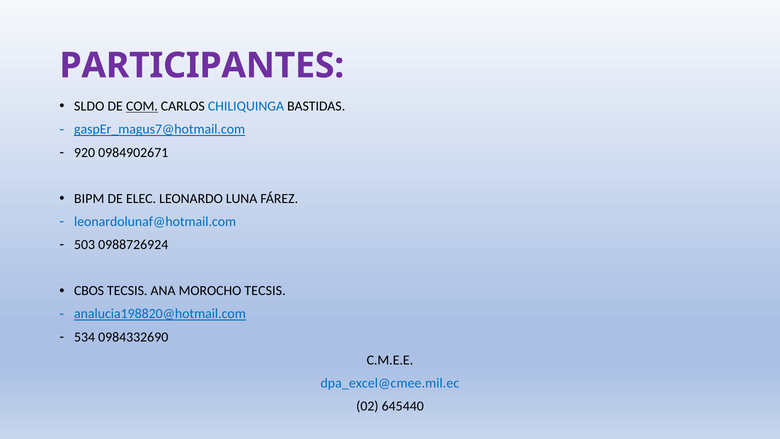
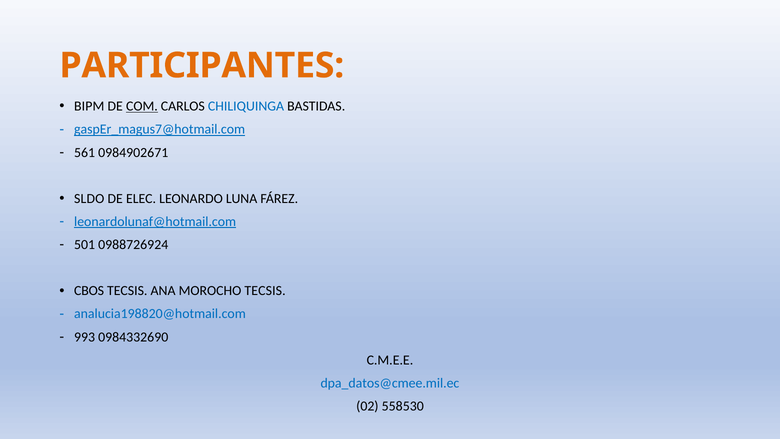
PARTICIPANTES colour: purple -> orange
SLDO: SLDO -> BIPM
920: 920 -> 561
BIPM: BIPM -> SLDO
leonardolunaf@hotmail.com underline: none -> present
503: 503 -> 501
analucia198820@hotmail.com underline: present -> none
534: 534 -> 993
dpa_excel@cmee.mil.ec: dpa_excel@cmee.mil.ec -> dpa_datos@cmee.mil.ec
645440: 645440 -> 558530
